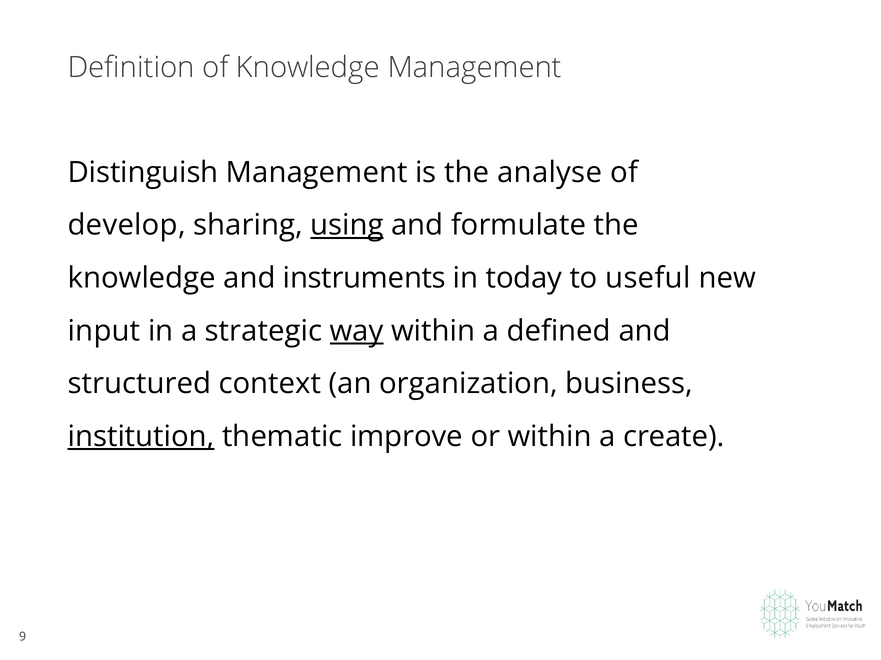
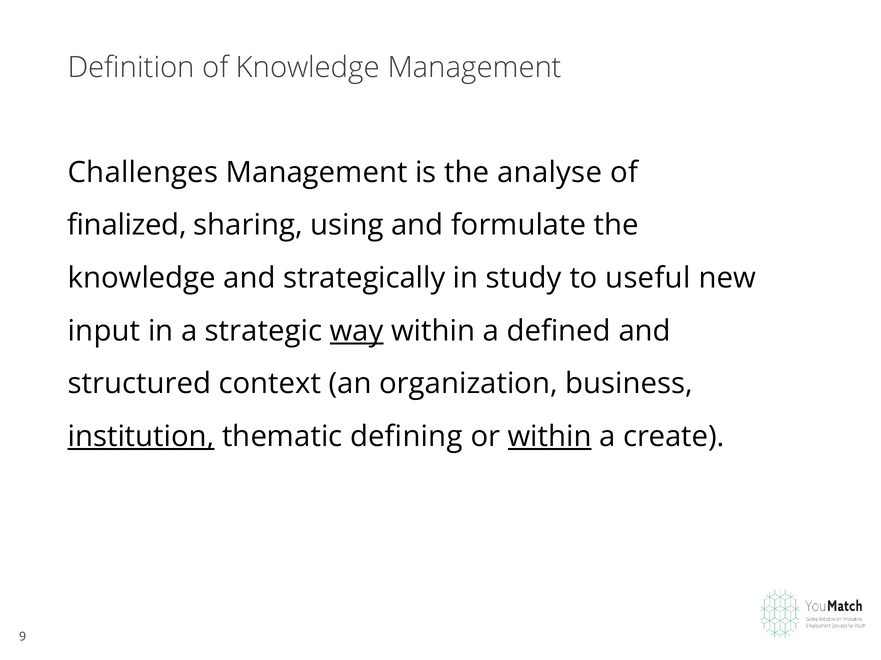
Distinguish: Distinguish -> Challenges
develop: develop -> finalized
using underline: present -> none
instruments: instruments -> strategically
today: today -> study
improve: improve -> defining
within at (550, 437) underline: none -> present
